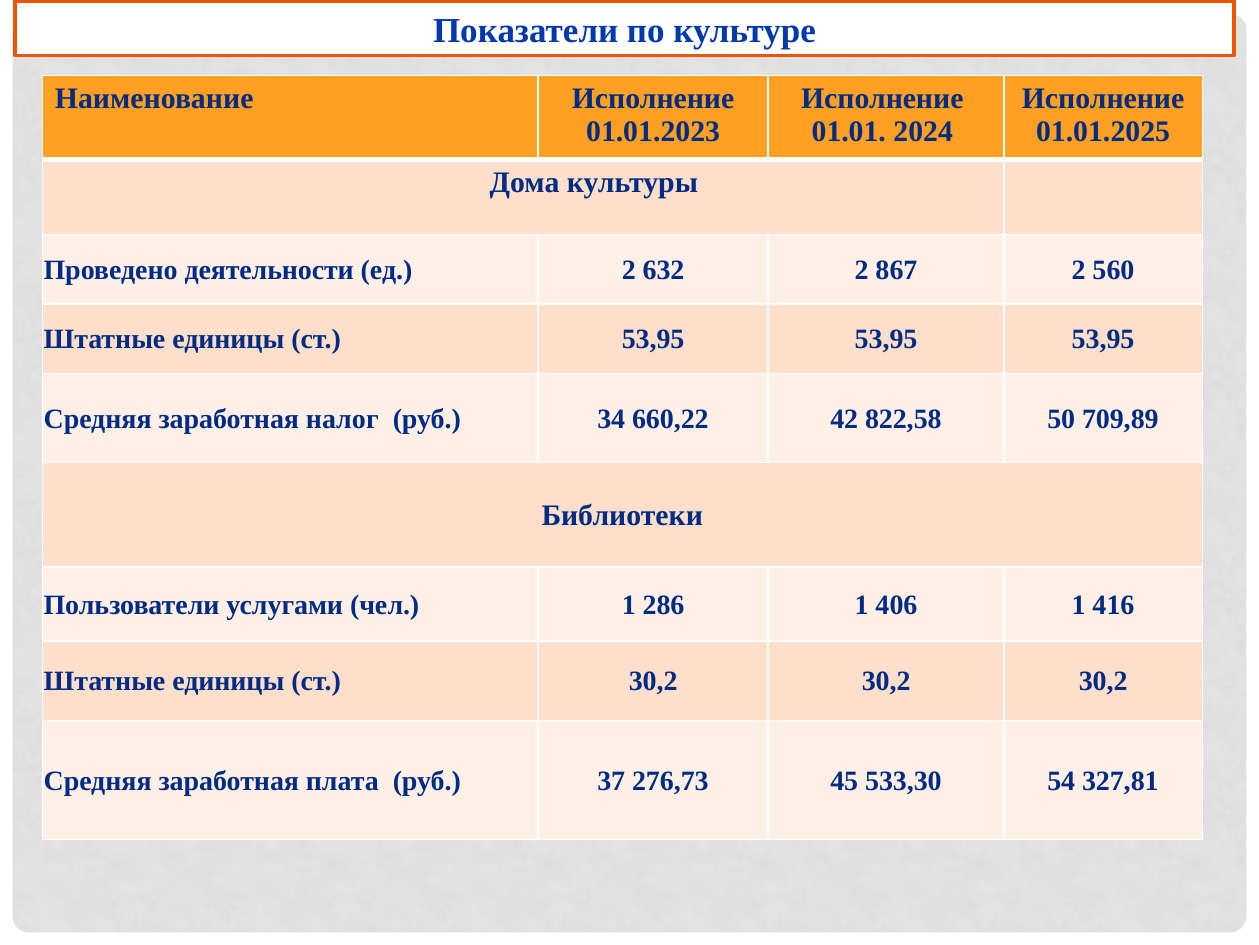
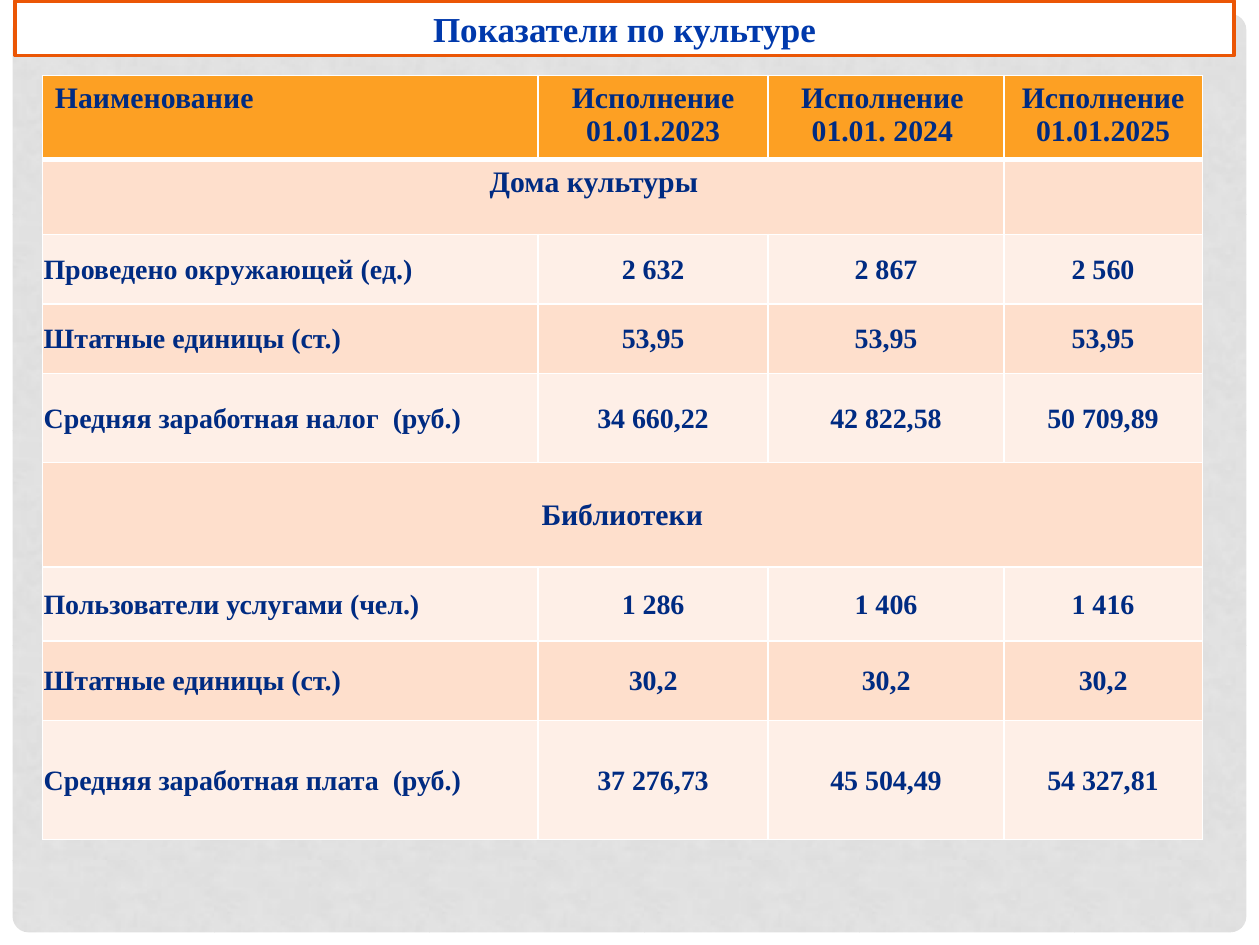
деятельности: деятельности -> окружающей
533,30: 533,30 -> 504,49
